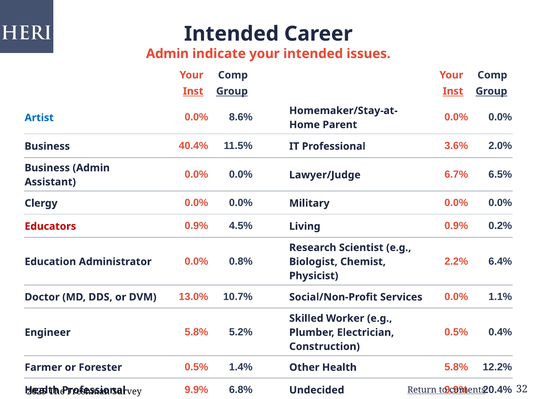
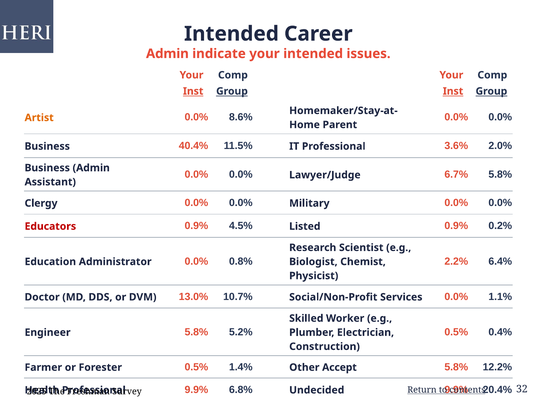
Artist colour: blue -> orange
6.7% 6.5%: 6.5% -> 5.8%
Living: Living -> Listed
Other Health: Health -> Accept
